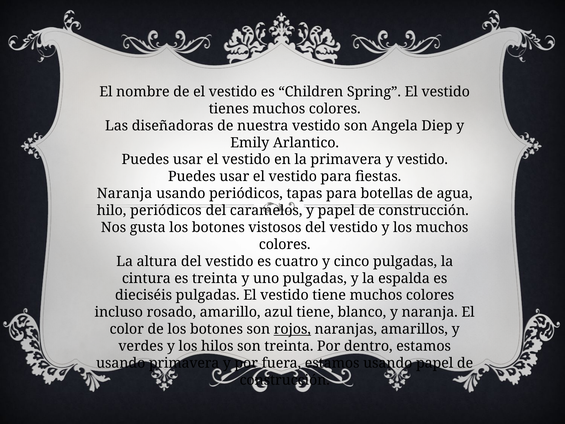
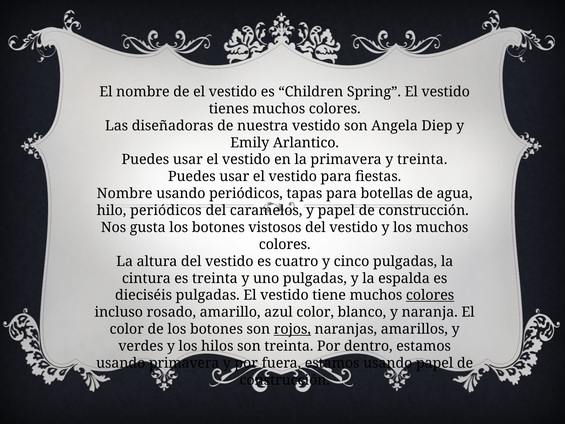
y vestido: vestido -> treinta
Naranja at (125, 193): Naranja -> Nombre
colores at (430, 295) underline: none -> present
azul tiene: tiene -> color
